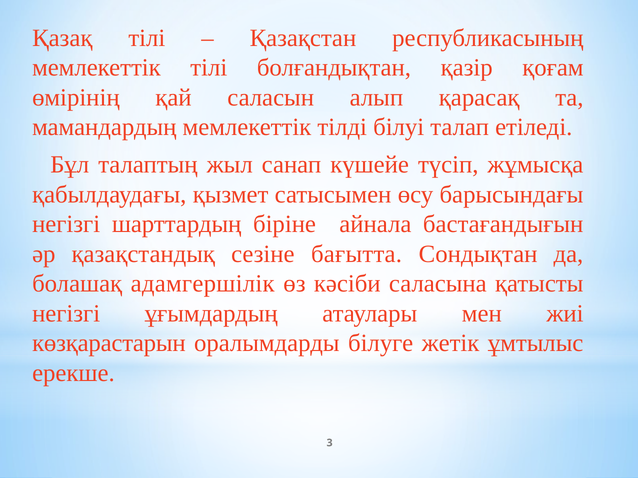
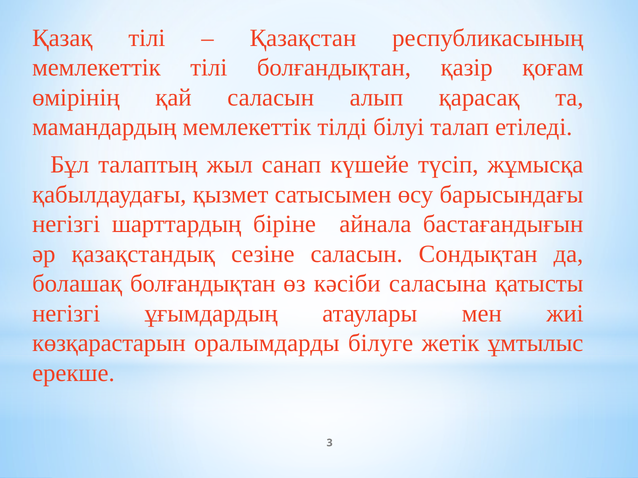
сезіне бағытта: бағытта -> саласын
болашақ адамгершілік: адамгершілік -> болғандықтан
